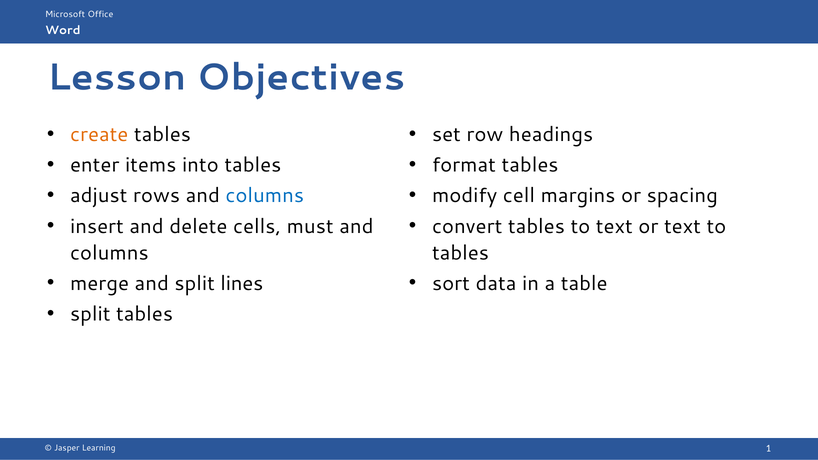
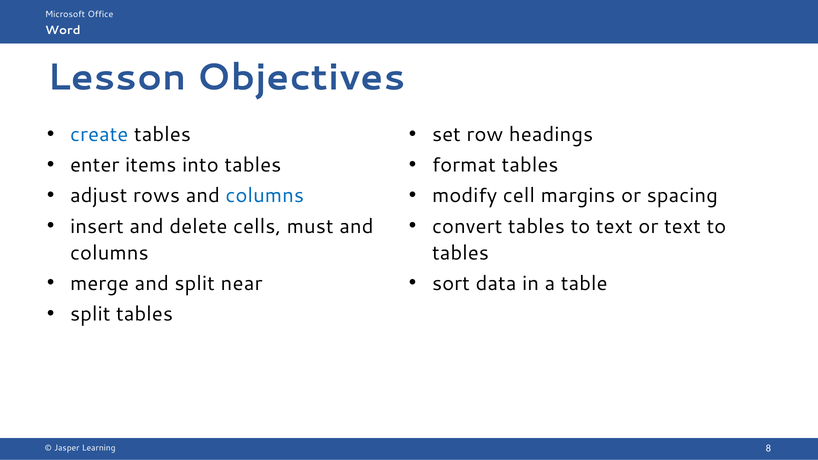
create colour: orange -> blue
lines: lines -> near
1: 1 -> 8
